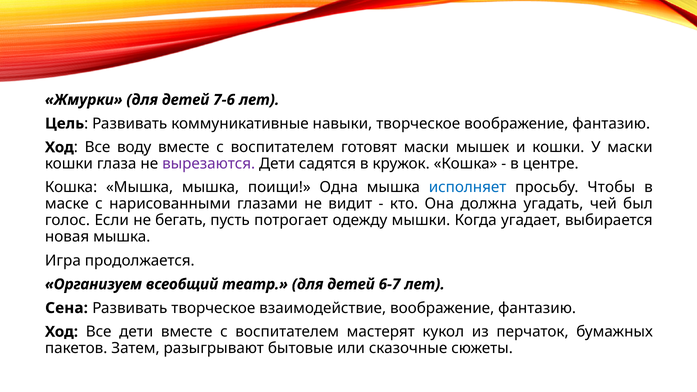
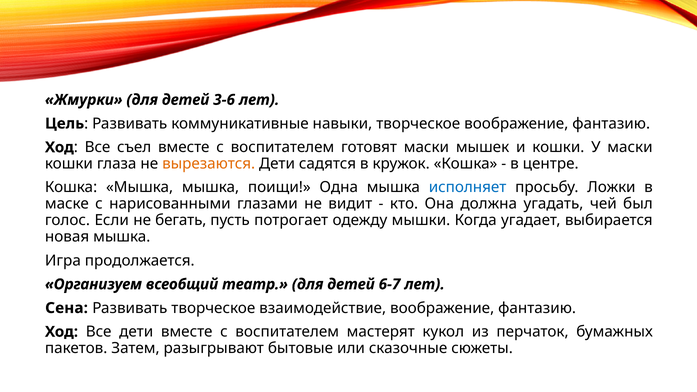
7-6: 7-6 -> 3-6
воду: воду -> съел
вырезаются colour: purple -> orange
Чтобы: Чтобы -> Ложки
